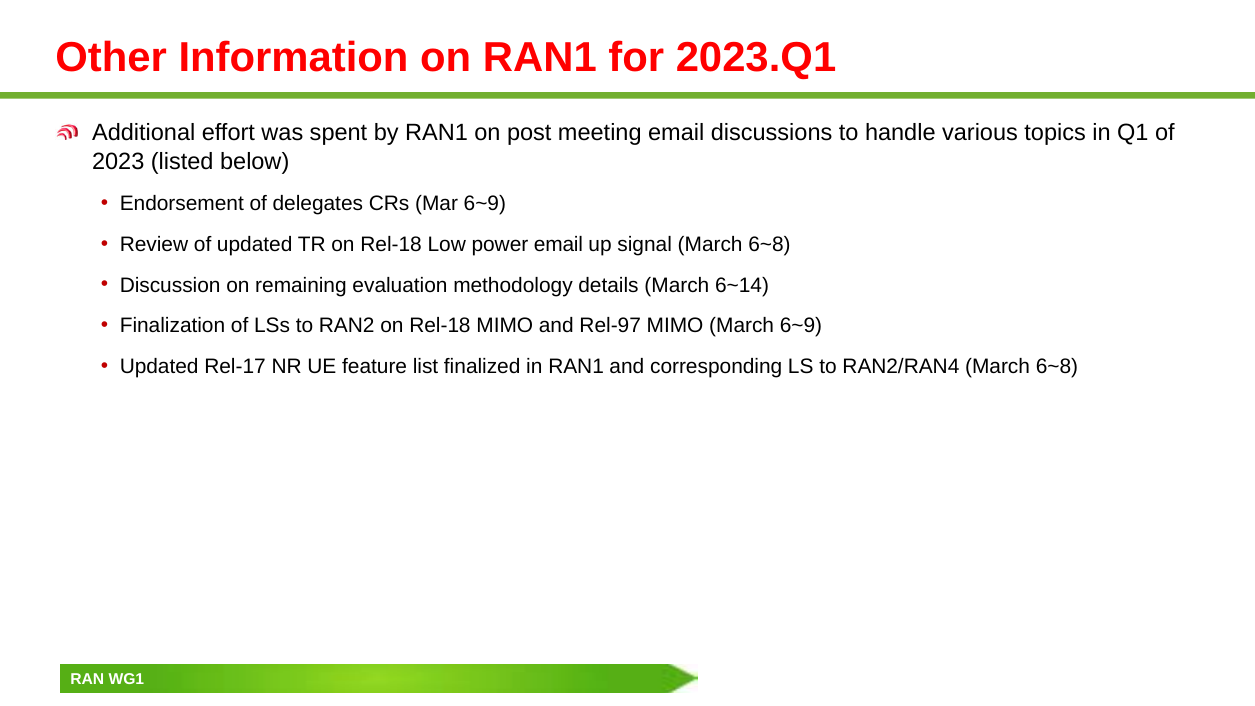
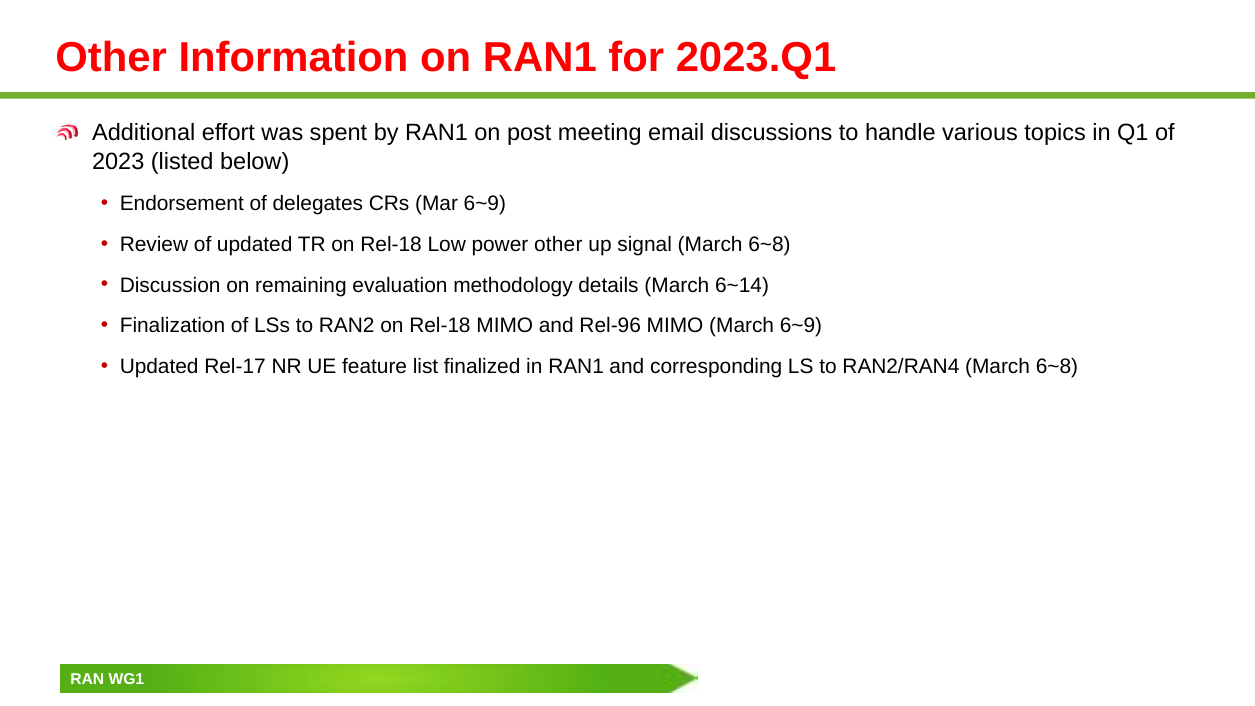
power email: email -> other
Rel-97: Rel-97 -> Rel-96
